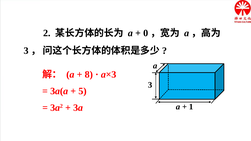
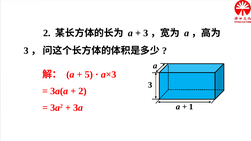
0 at (146, 33): 0 -> 3
8: 8 -> 5
5 at (82, 91): 5 -> 2
